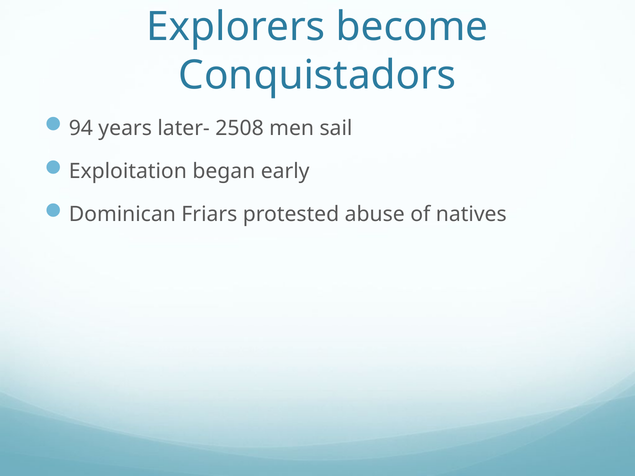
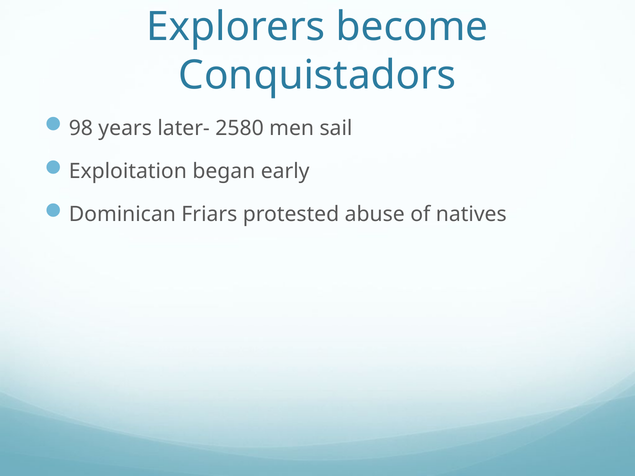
94: 94 -> 98
2508: 2508 -> 2580
